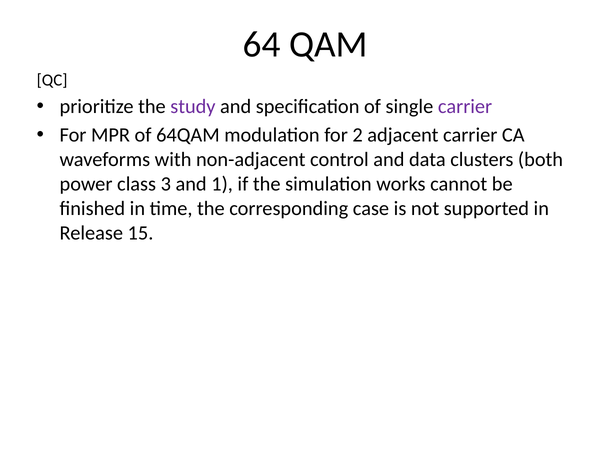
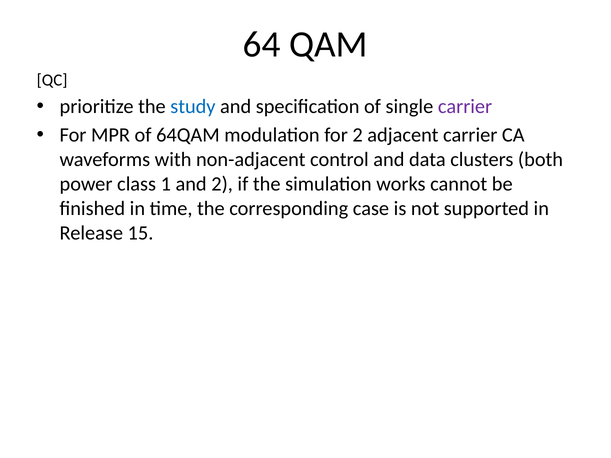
study colour: purple -> blue
3: 3 -> 1
and 1: 1 -> 2
